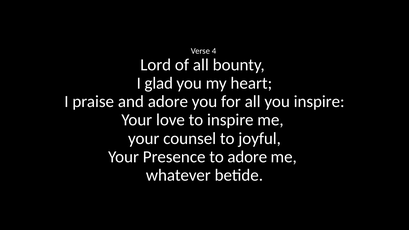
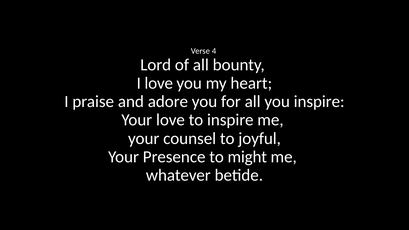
I glad: glad -> love
to adore: adore -> might
